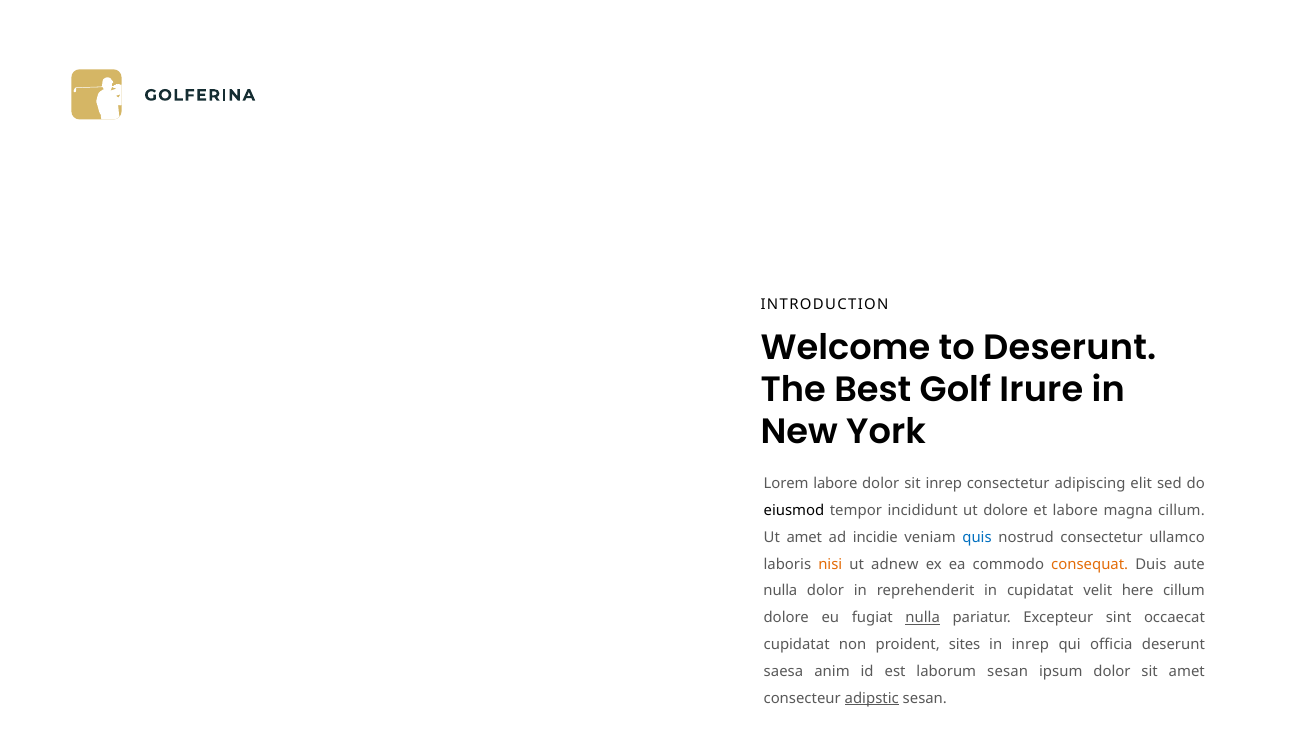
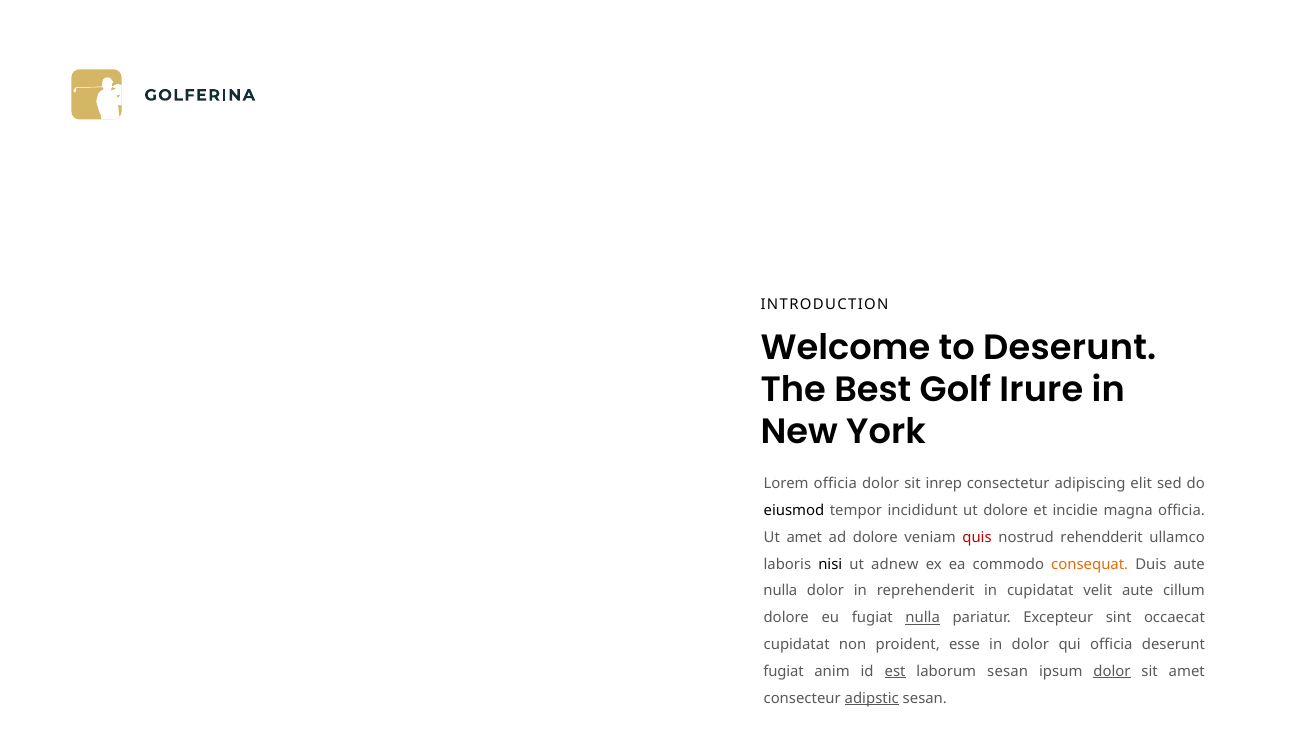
Lorem labore: labore -> officia
et labore: labore -> incidie
magna cillum: cillum -> officia
ad incidie: incidie -> dolore
quis colour: blue -> red
nostrud consectetur: consectetur -> rehendderit
nisi colour: orange -> black
velit here: here -> aute
sites: sites -> esse
in inrep: inrep -> dolor
saesa at (783, 671): saesa -> fugiat
est underline: none -> present
dolor at (1112, 671) underline: none -> present
